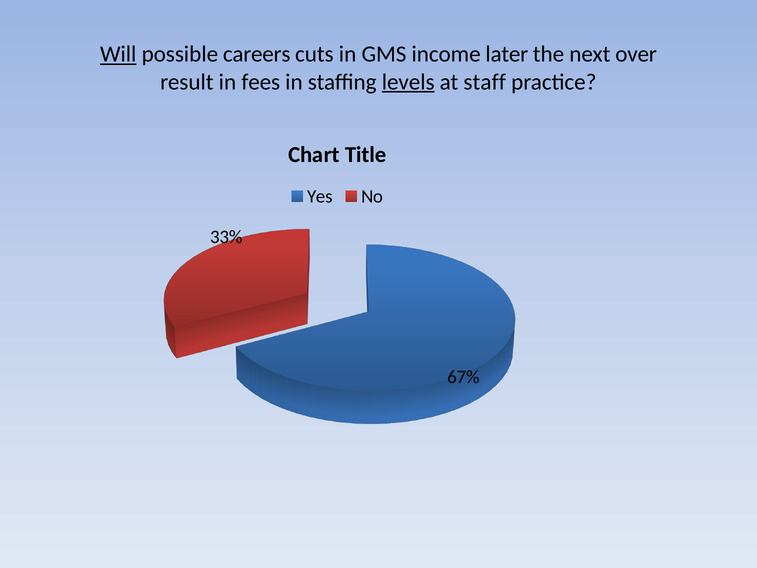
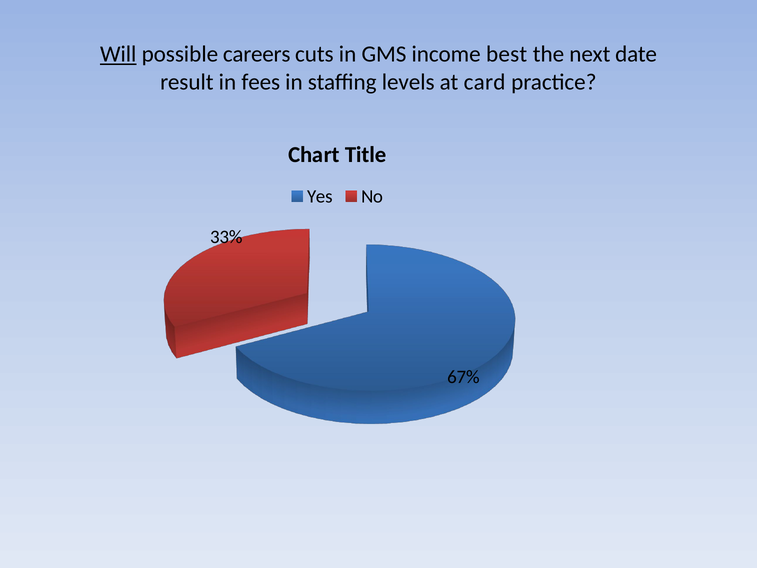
later: later -> best
over: over -> date
levels underline: present -> none
staff: staff -> card
